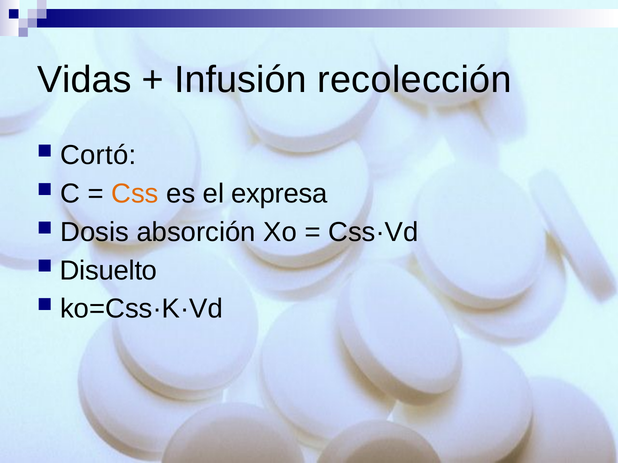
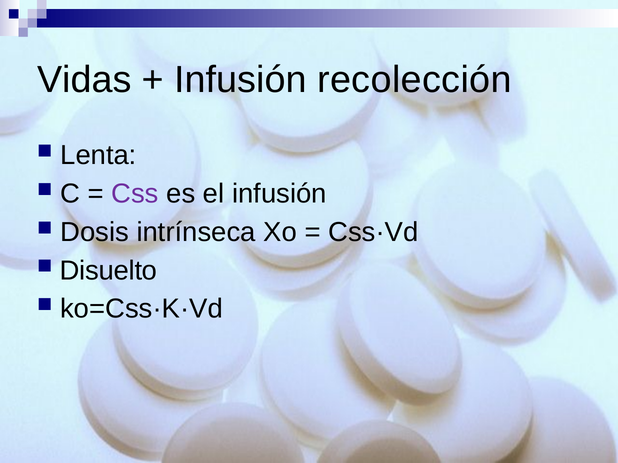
Cortó: Cortó -> Lenta
Css colour: orange -> purple
el expresa: expresa -> infusión
absorción: absorción -> intrínseca
